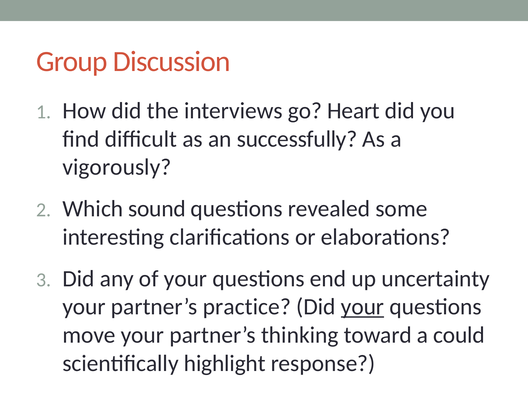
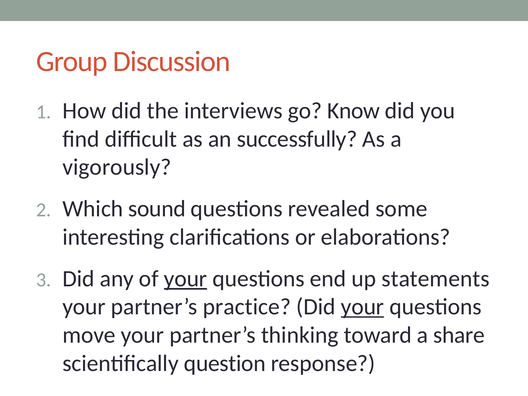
Heart: Heart -> Know
your at (186, 279) underline: none -> present
uncertainty: uncertainty -> statements
could: could -> share
highlight: highlight -> question
